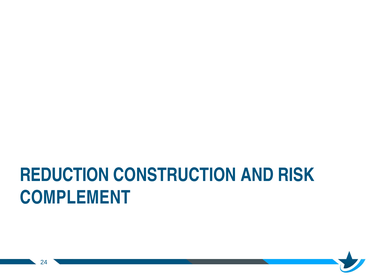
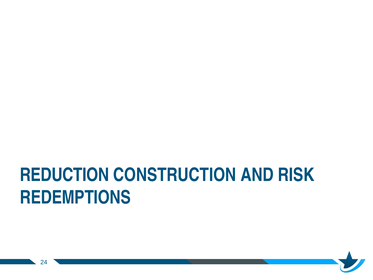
COMPLEMENT: COMPLEMENT -> REDEMPTIONS
